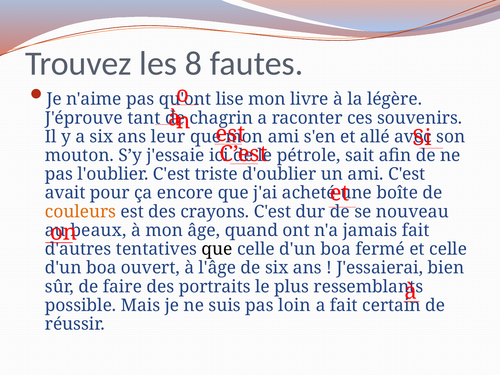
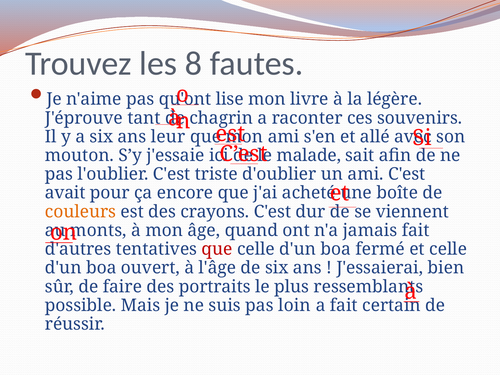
pétrole: pétrole -> malade
nouveau: nouveau -> viennent
beaux: beaux -> monts
que at (217, 249) colour: black -> red
